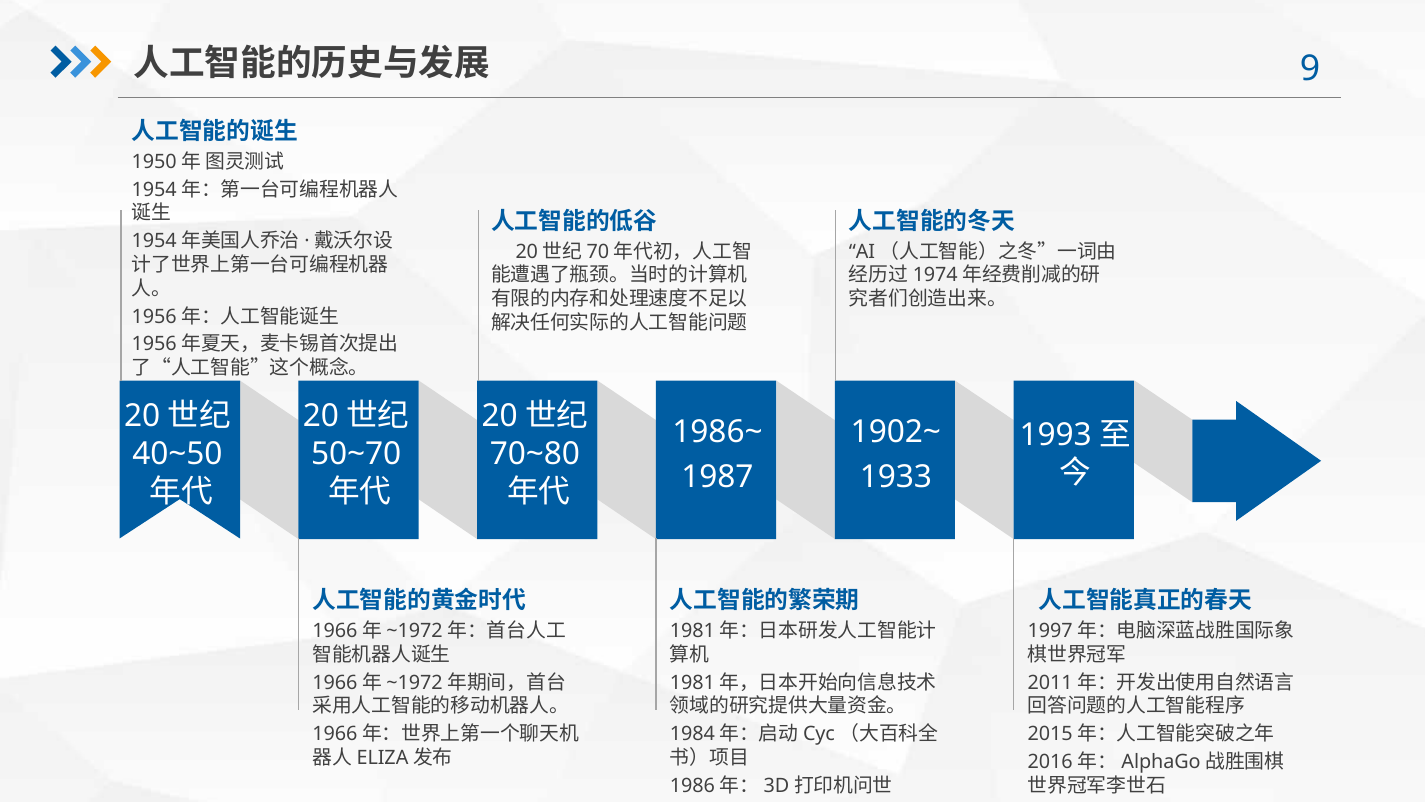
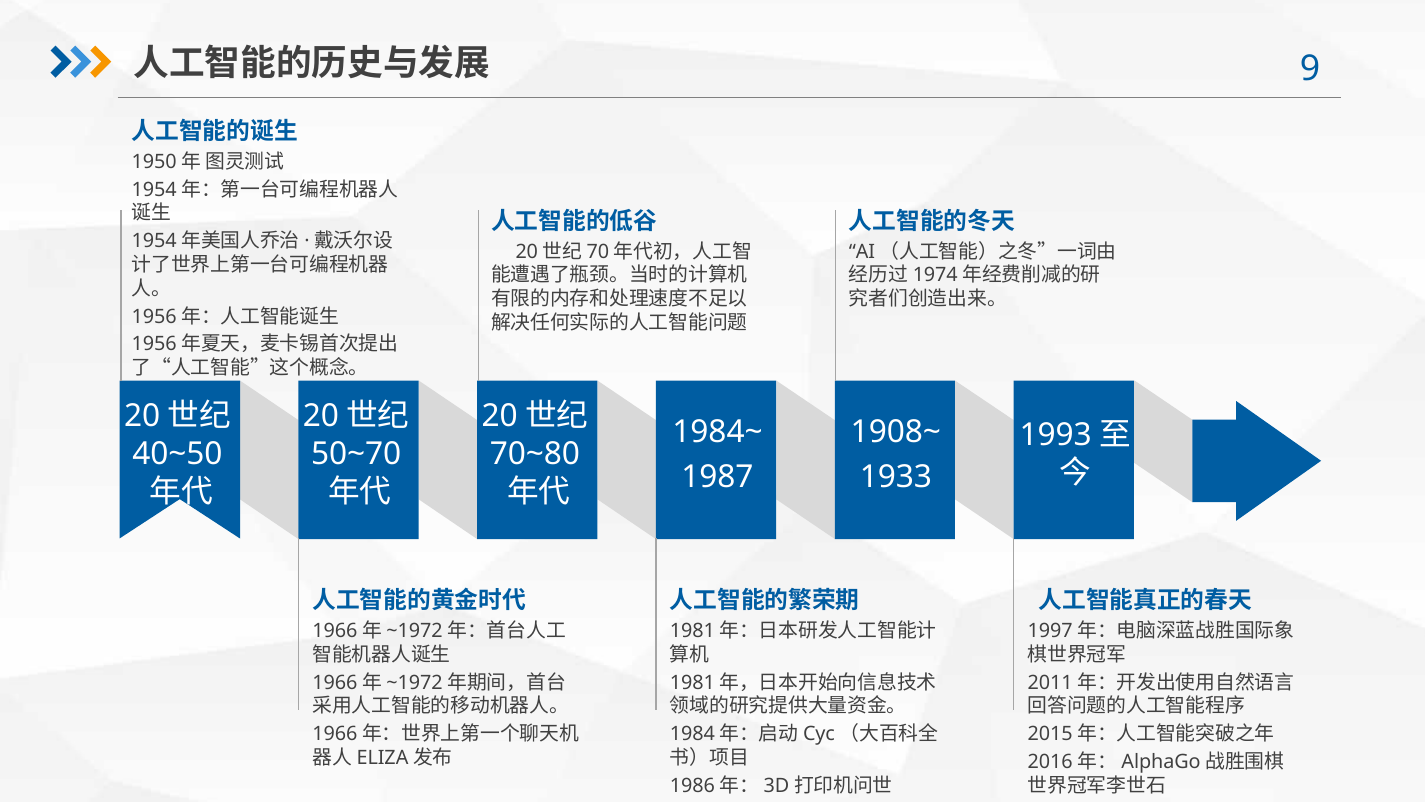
1986~: 1986~ -> 1984~
1902~: 1902~ -> 1908~
